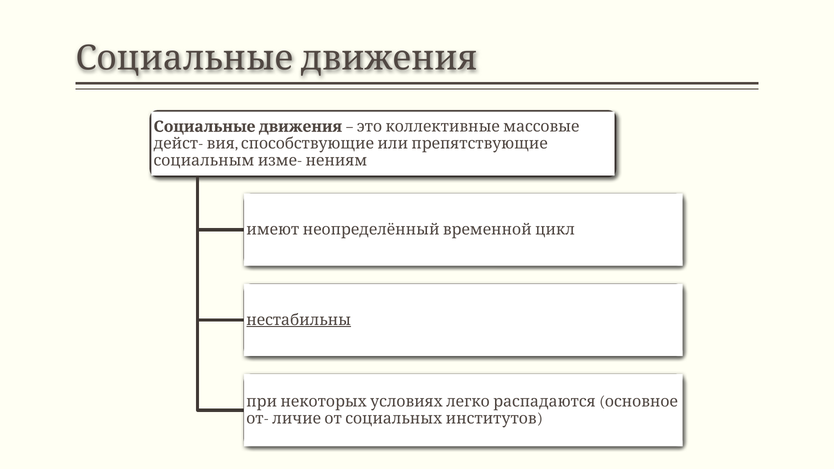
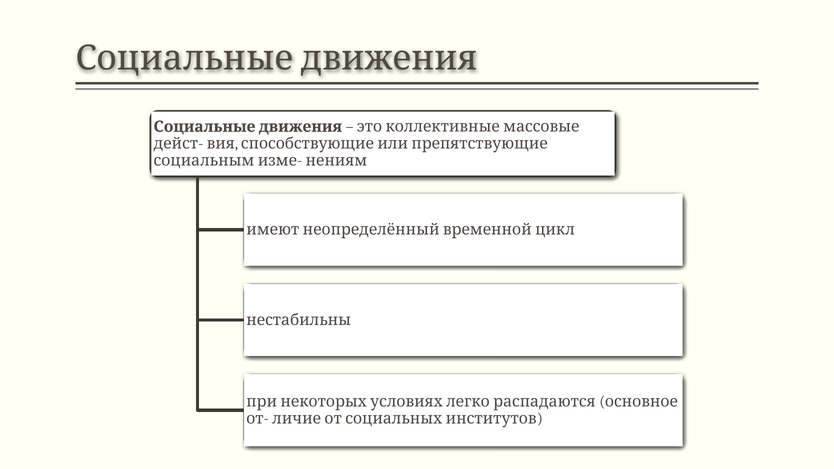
нестабильны underline: present -> none
